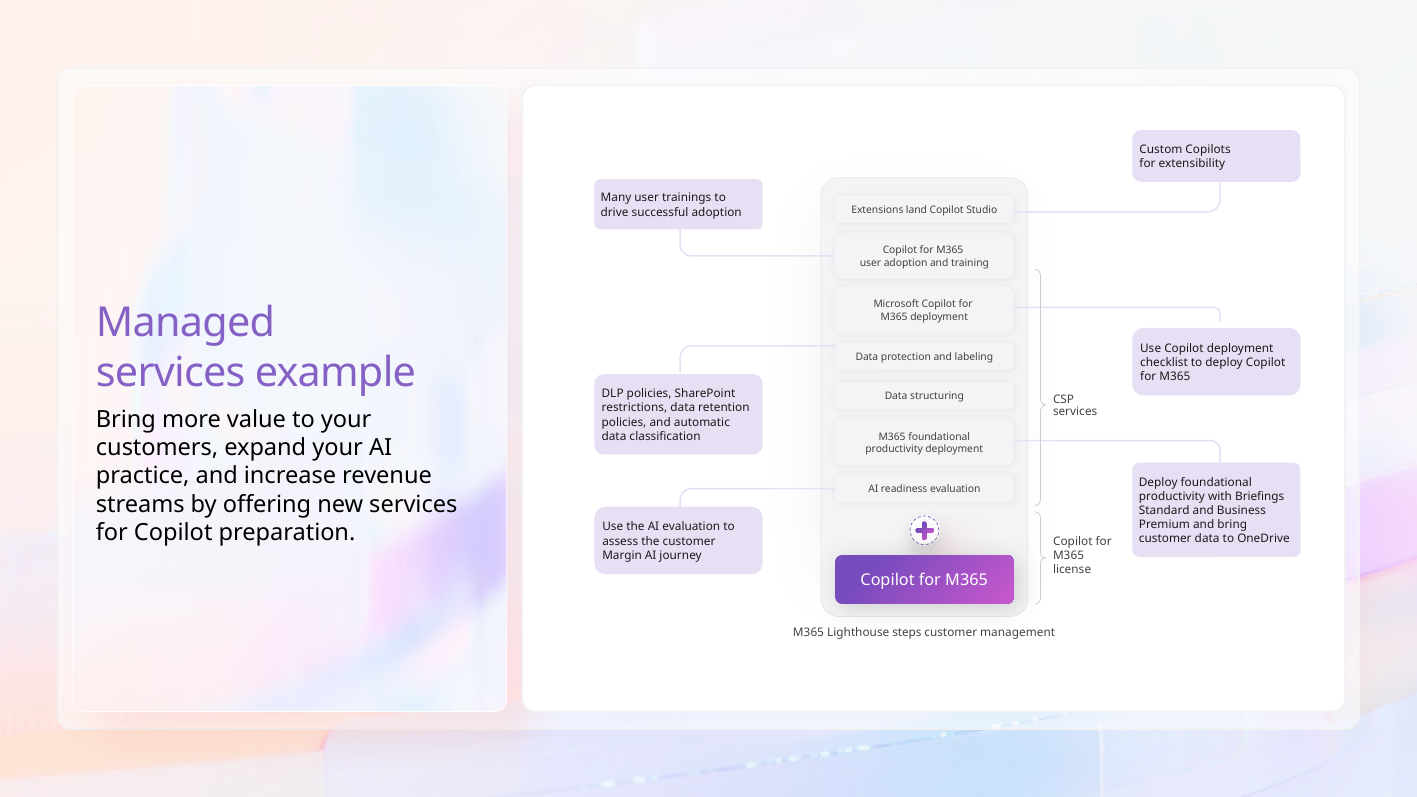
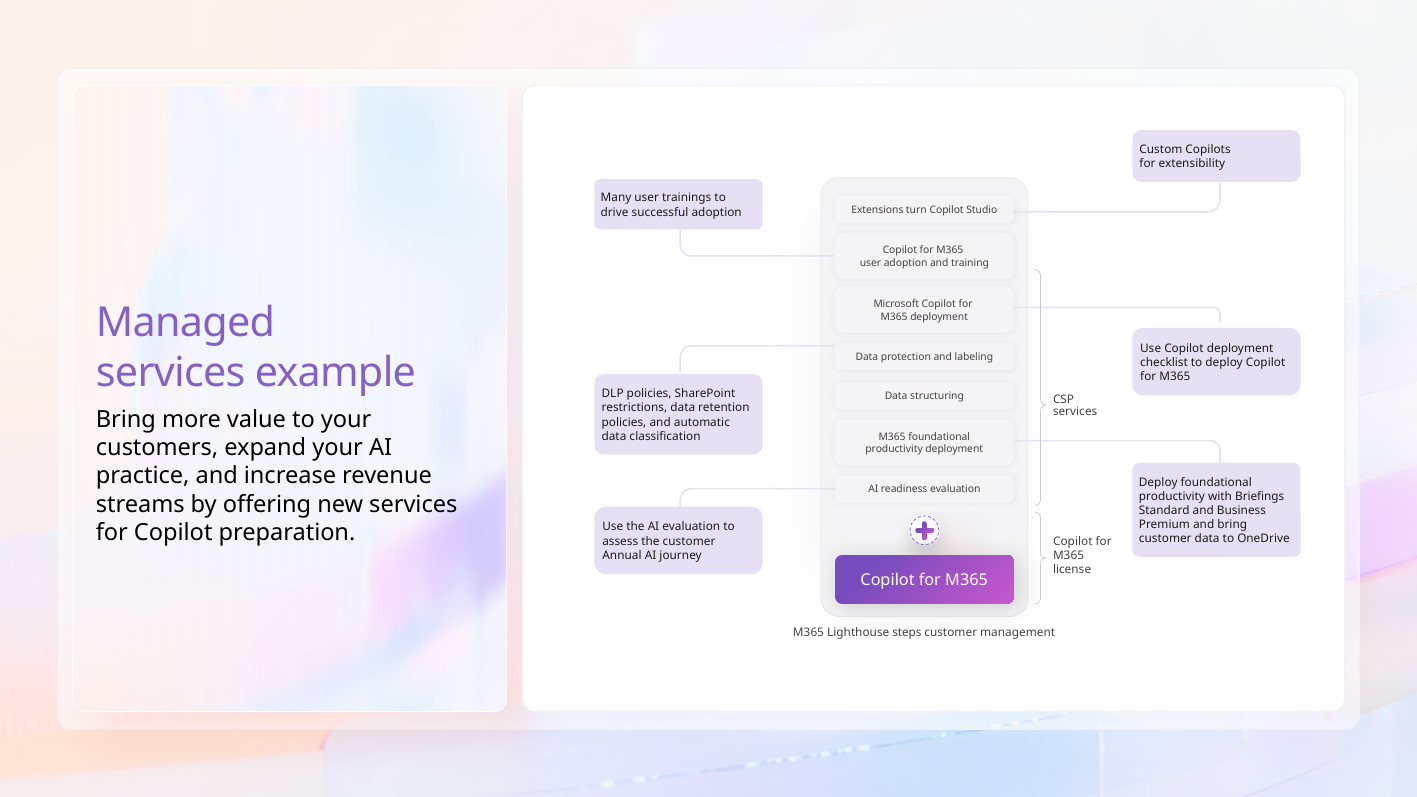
land: land -> turn
Margin: Margin -> Annual
